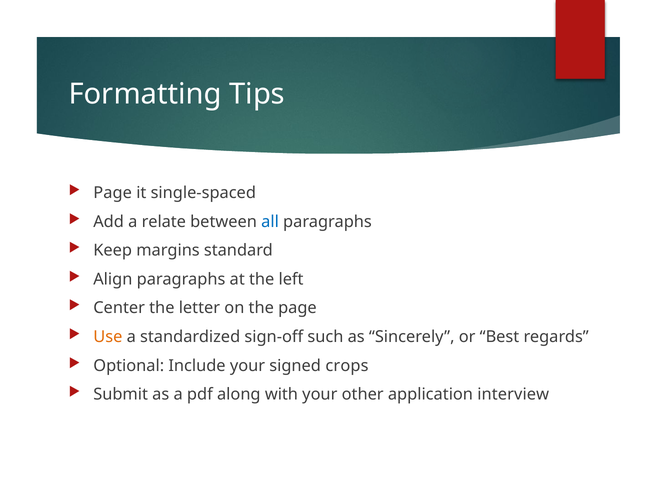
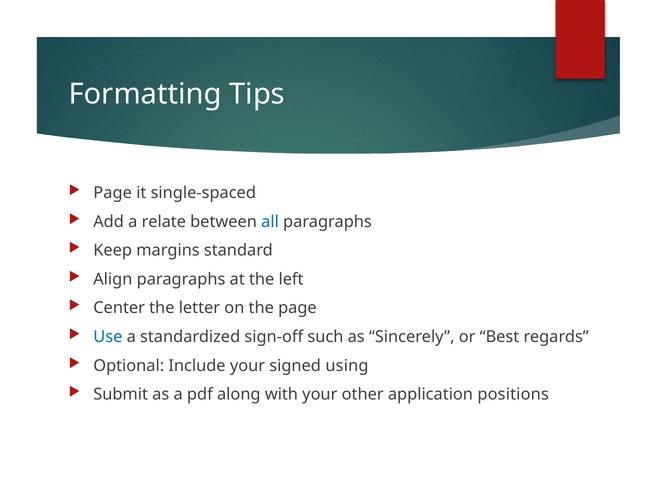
Use colour: orange -> blue
crops: crops -> using
interview: interview -> positions
